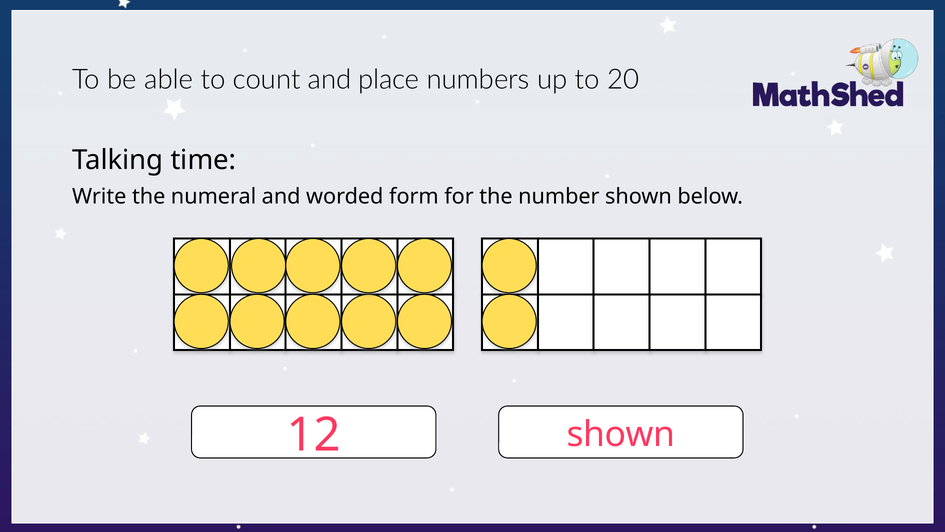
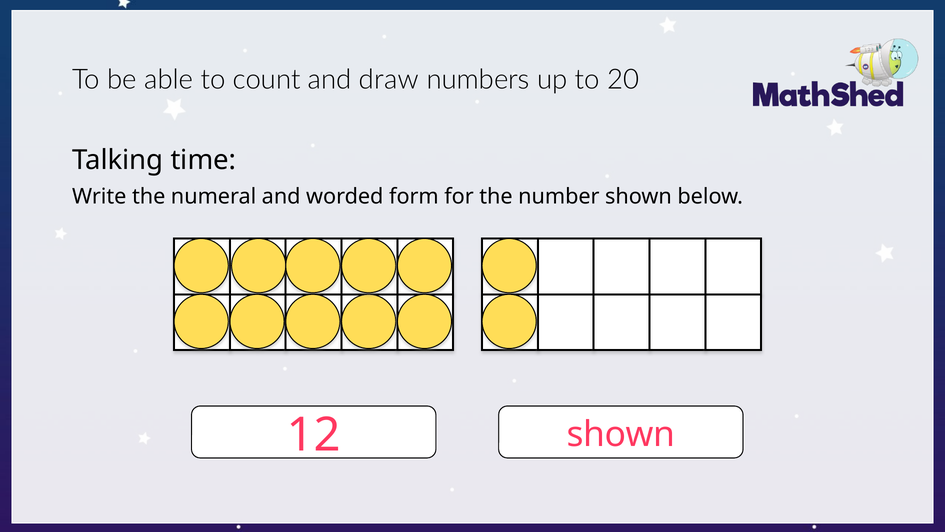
place: place -> draw
